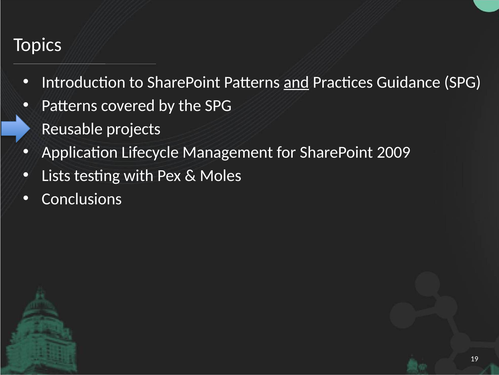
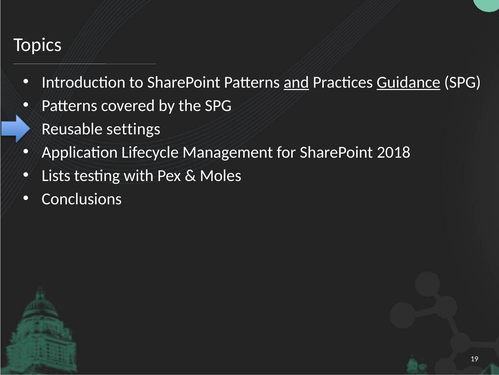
Guidance underline: none -> present
projects: projects -> settings
2009: 2009 -> 2018
